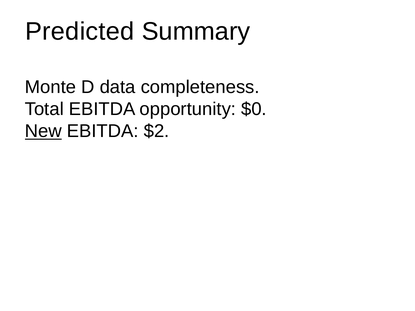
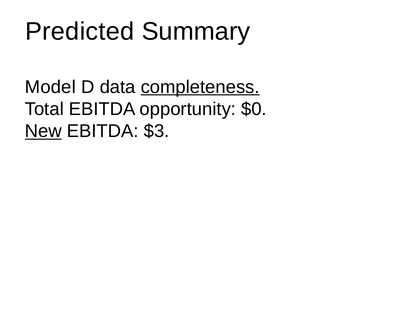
Monte: Monte -> Model
completeness underline: none -> present
$2: $2 -> $3
